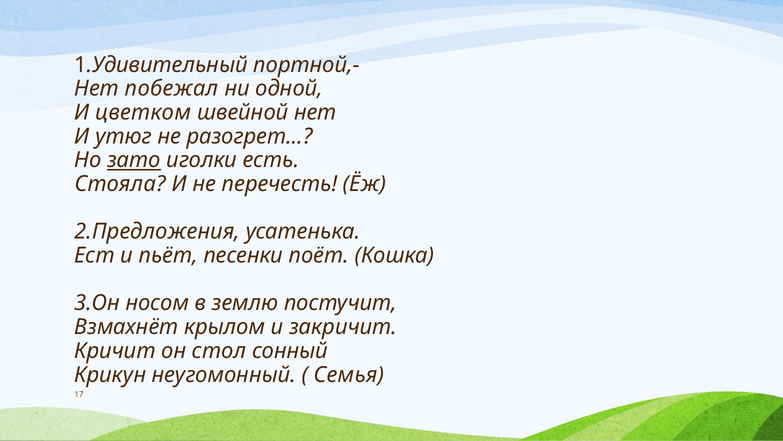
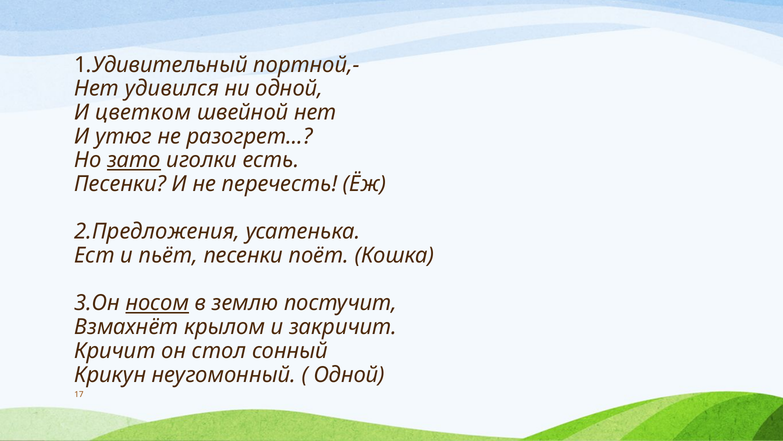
побежал: побежал -> удивился
Стояла at (120, 184): Стояла -> Песенки
носом underline: none -> present
Семья at (349, 374): Семья -> Одной
